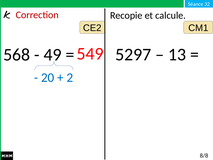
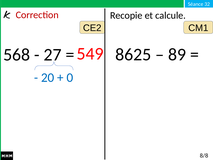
5297: 5297 -> 8625
13: 13 -> 89
49: 49 -> 27
2: 2 -> 0
